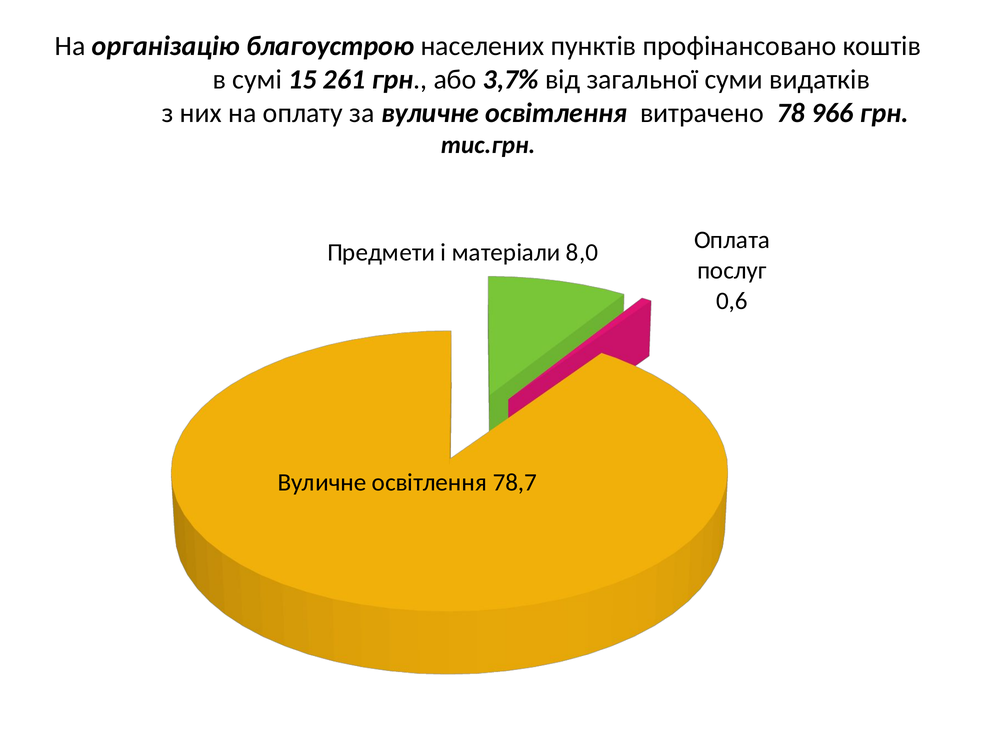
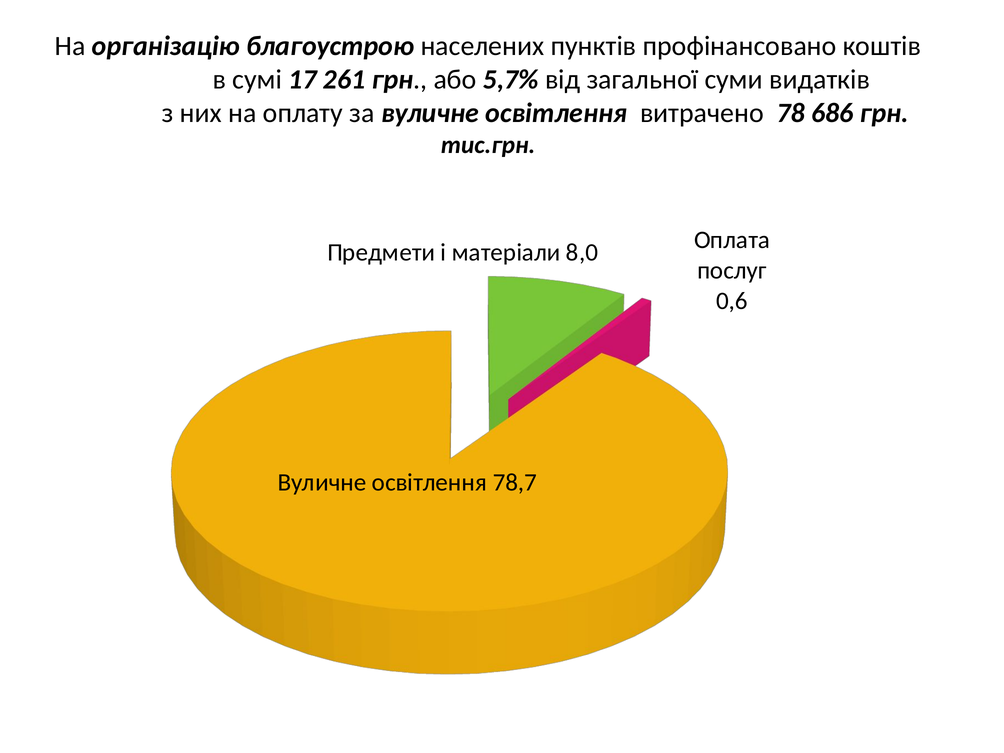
15: 15 -> 17
3,7%: 3,7% -> 5,7%
966: 966 -> 686
